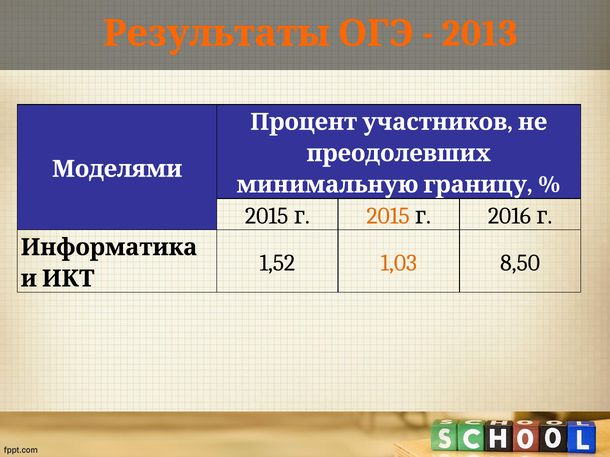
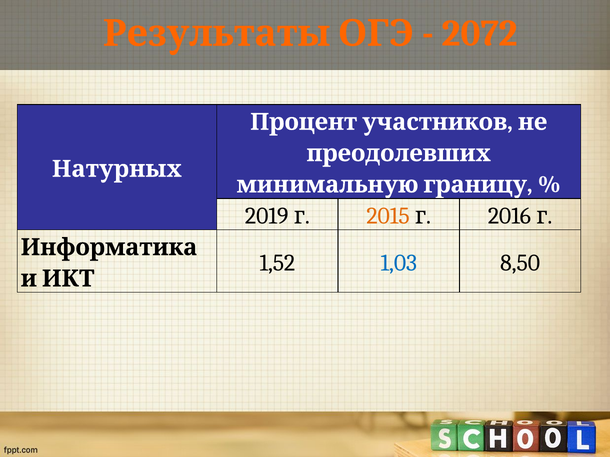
2013: 2013 -> 2072
Моделями: Моделями -> Натурных
2015 at (267, 216): 2015 -> 2019
1,03 colour: orange -> blue
